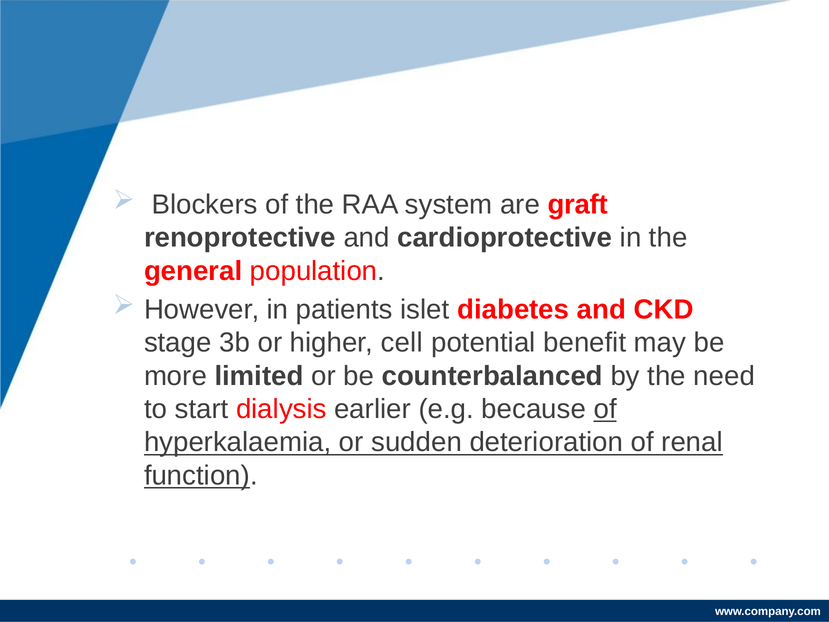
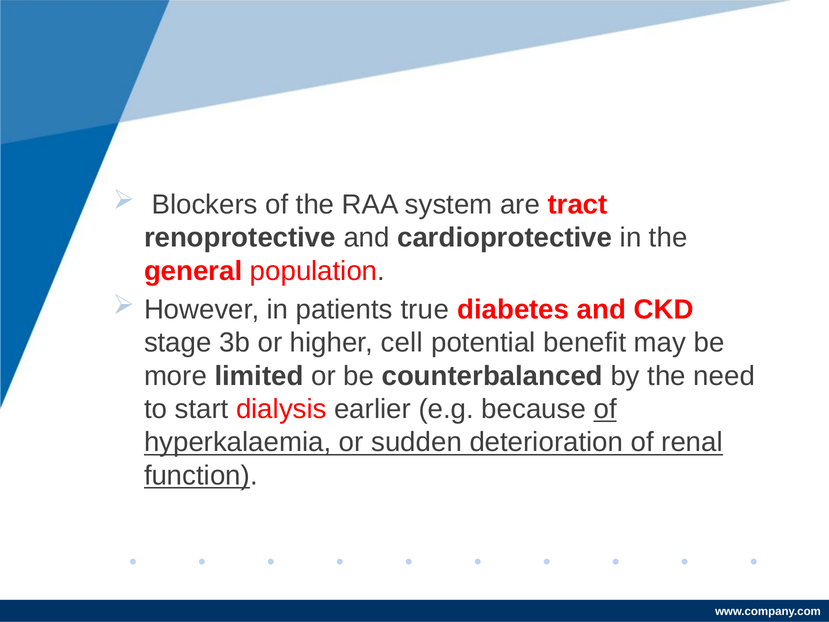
graft: graft -> tract
islet: islet -> true
